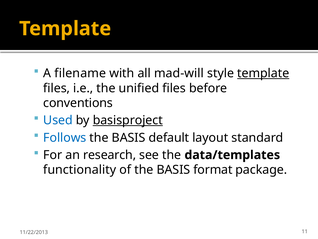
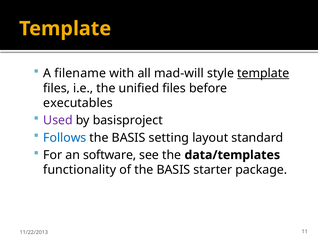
conventions: conventions -> executables
Used colour: blue -> purple
basisproject underline: present -> none
default: default -> setting
research: research -> software
format: format -> starter
